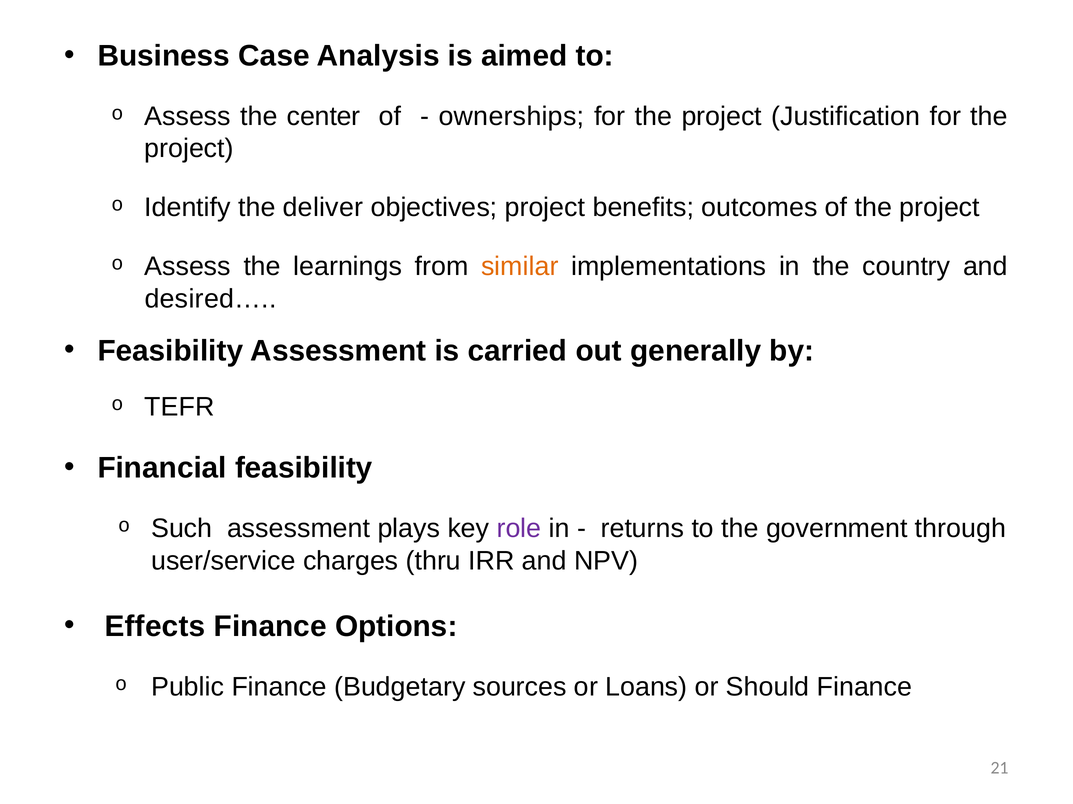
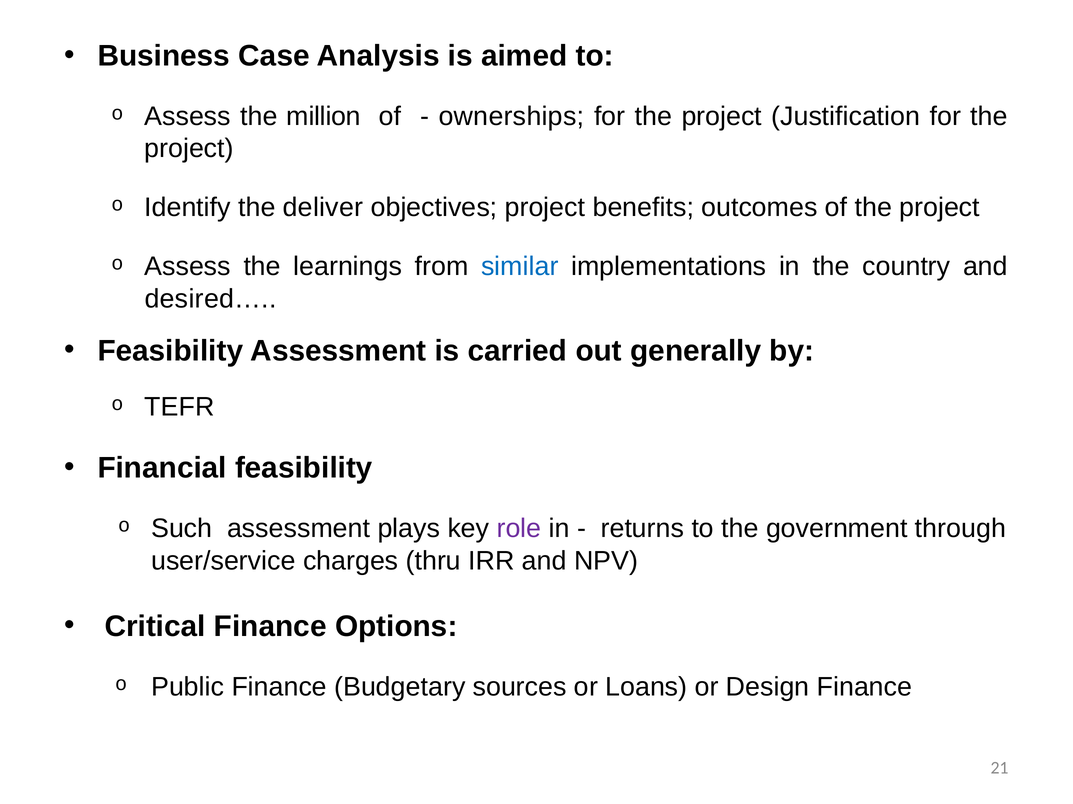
center: center -> million
similar colour: orange -> blue
Effects: Effects -> Critical
Should: Should -> Design
